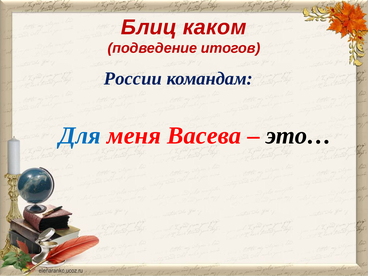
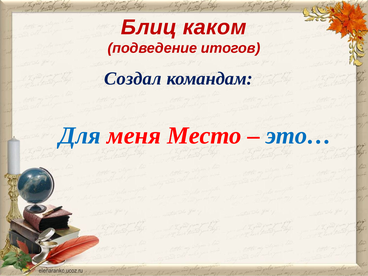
России: России -> Создал
Васева: Васева -> Место
это… colour: black -> blue
